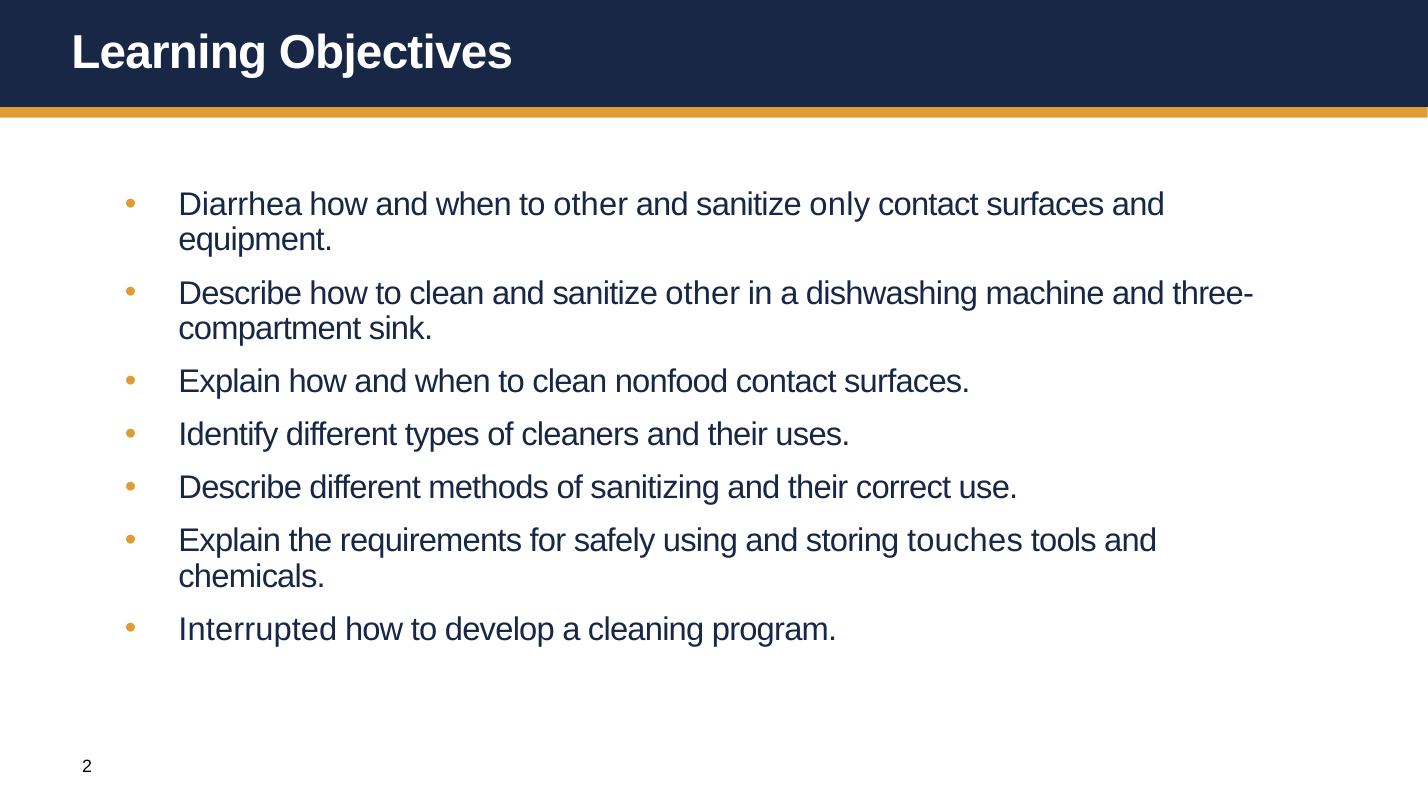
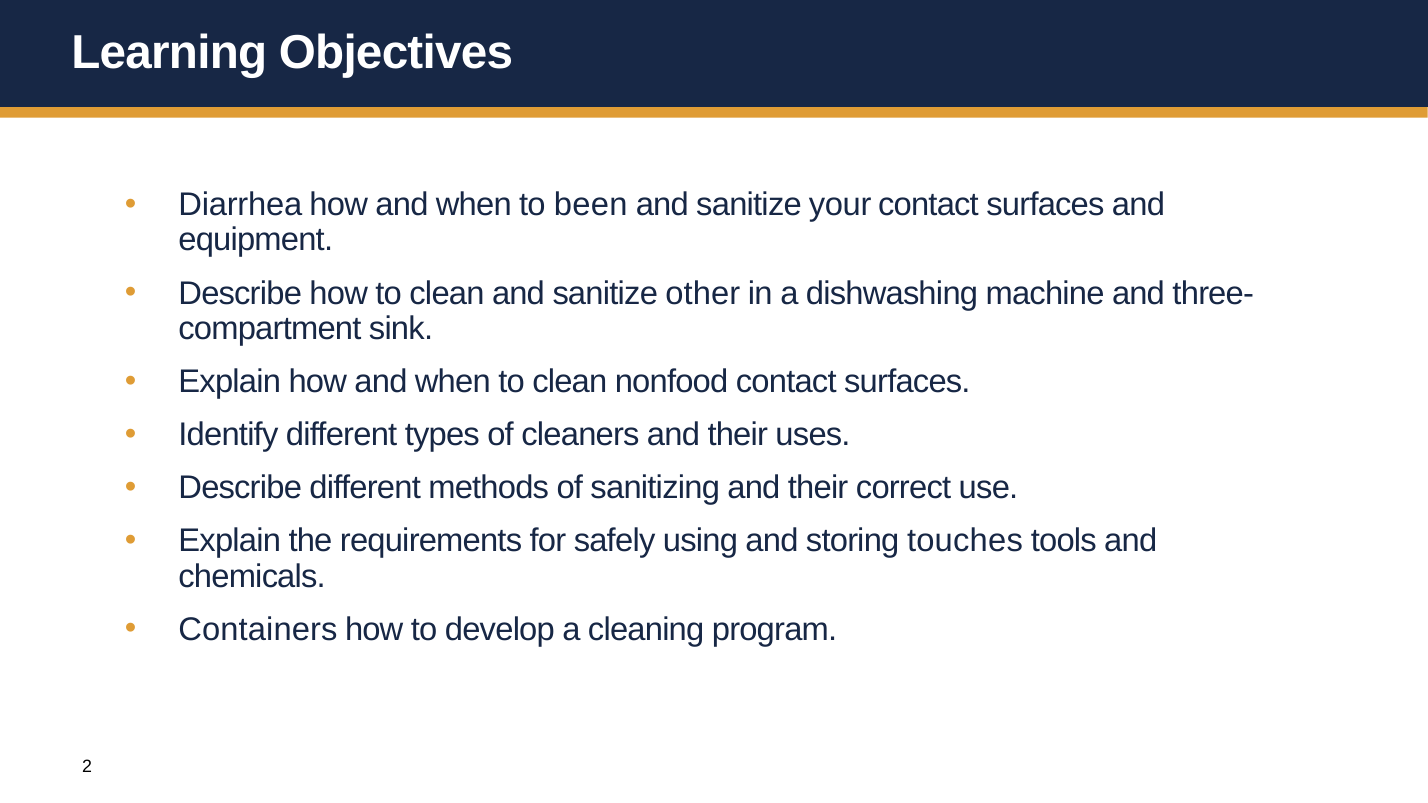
to other: other -> been
only: only -> your
Interrupted: Interrupted -> Containers
